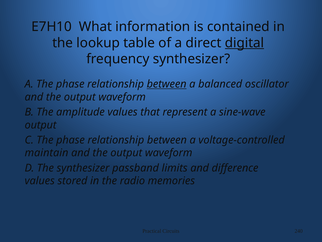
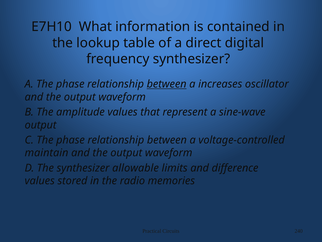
digital underline: present -> none
balanced: balanced -> increases
passband: passband -> allowable
